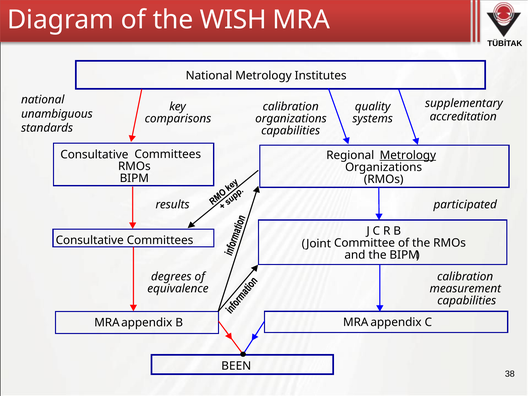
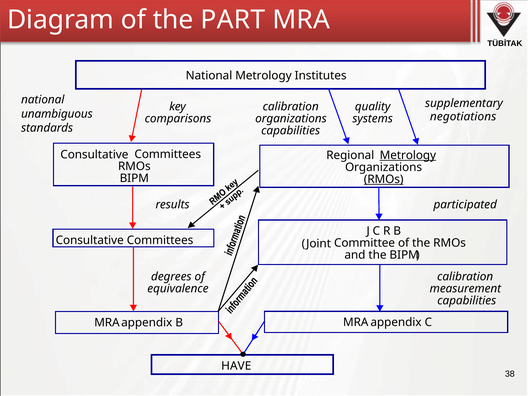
WISH: WISH -> PART
accreditation: accreditation -> negotiations
RMOs at (384, 179) underline: none -> present
BEEN: BEEN -> HAVE
